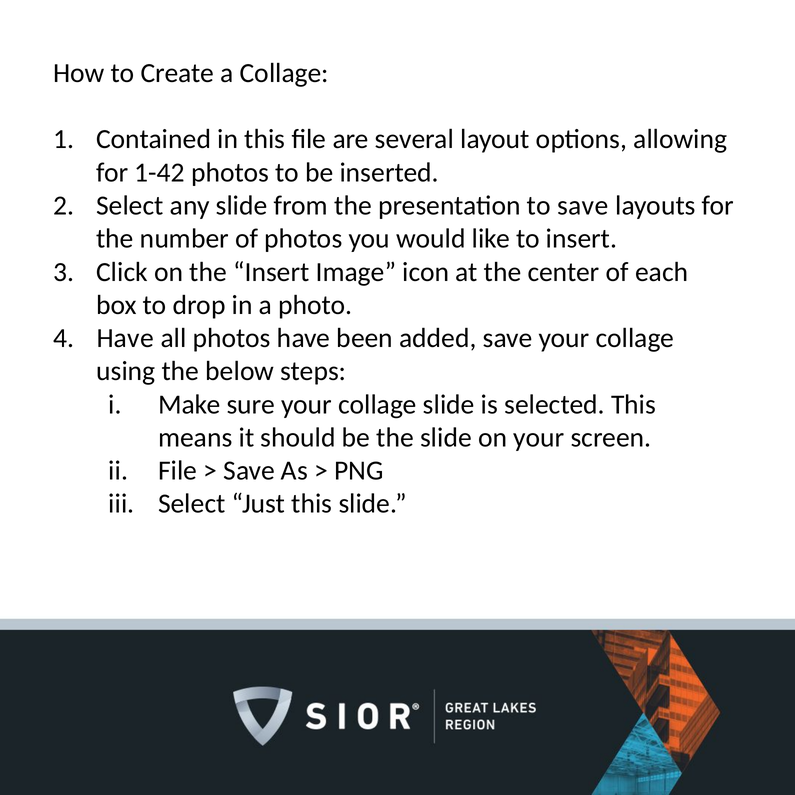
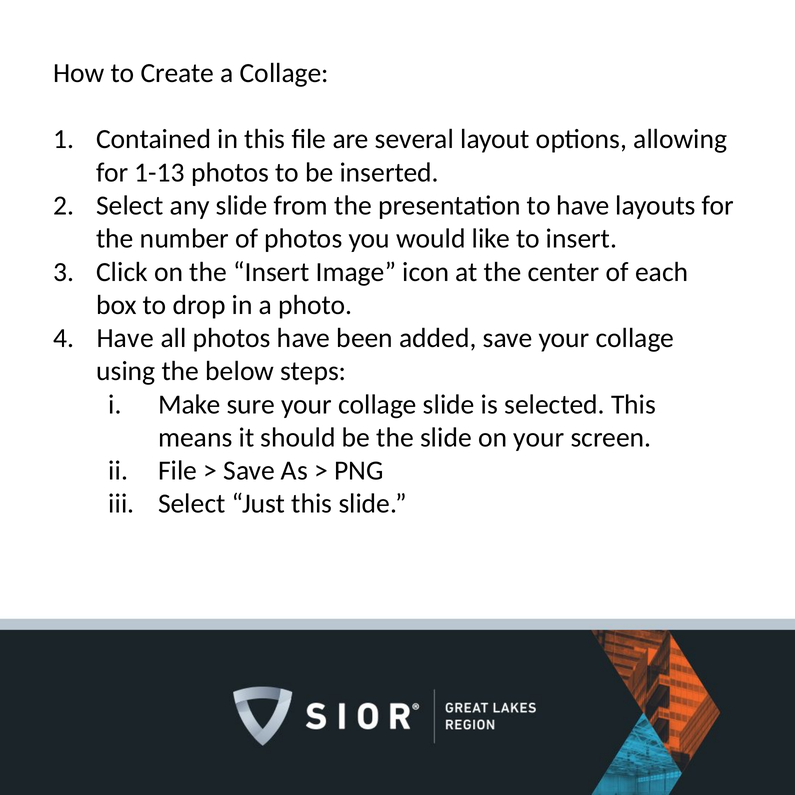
1-42: 1-42 -> 1-13
to save: save -> have
